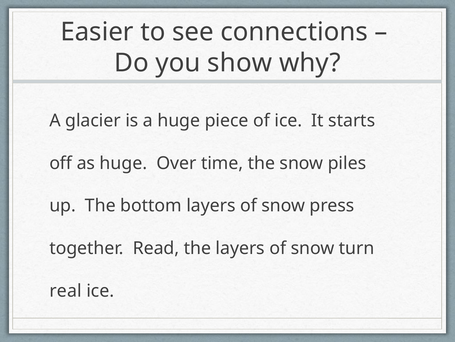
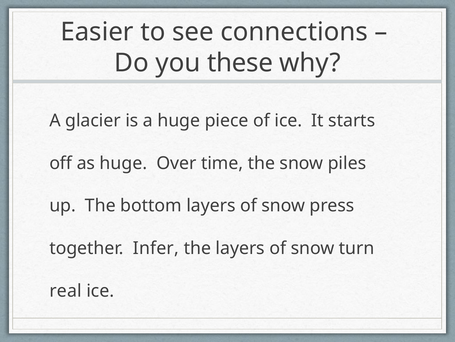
show: show -> these
Read: Read -> Infer
